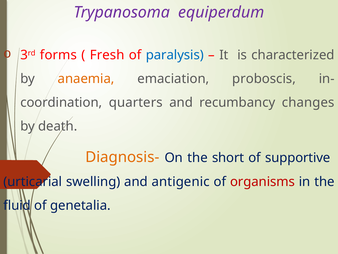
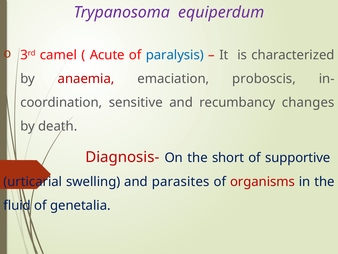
forms: forms -> camel
Fresh: Fresh -> Acute
anaemia colour: orange -> red
quarters: quarters -> sensitive
Diagnosis- colour: orange -> red
antigenic: antigenic -> parasites
